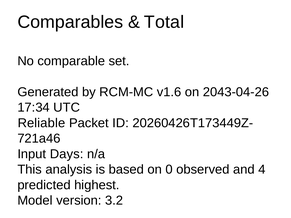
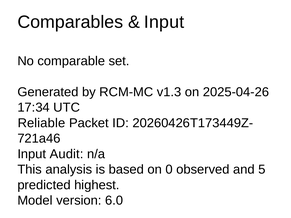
Total at (164, 22): Total -> Input
v1.6: v1.6 -> v1.3
2043-04-26: 2043-04-26 -> 2025-04-26
Days: Days -> Audit
4: 4 -> 5
3.2: 3.2 -> 6.0
